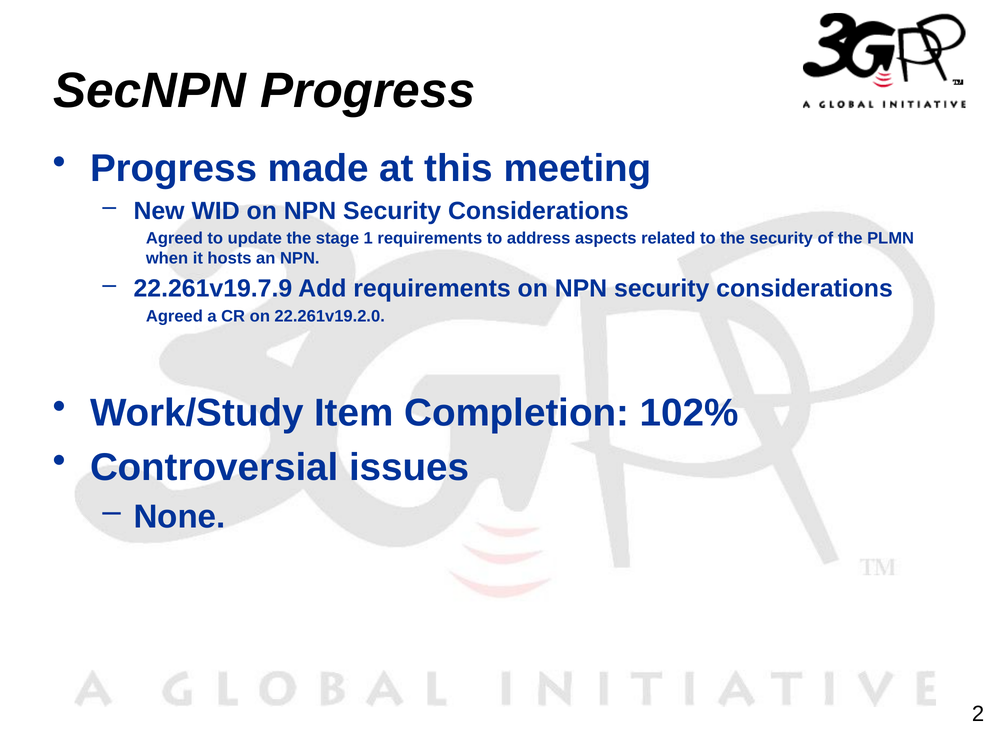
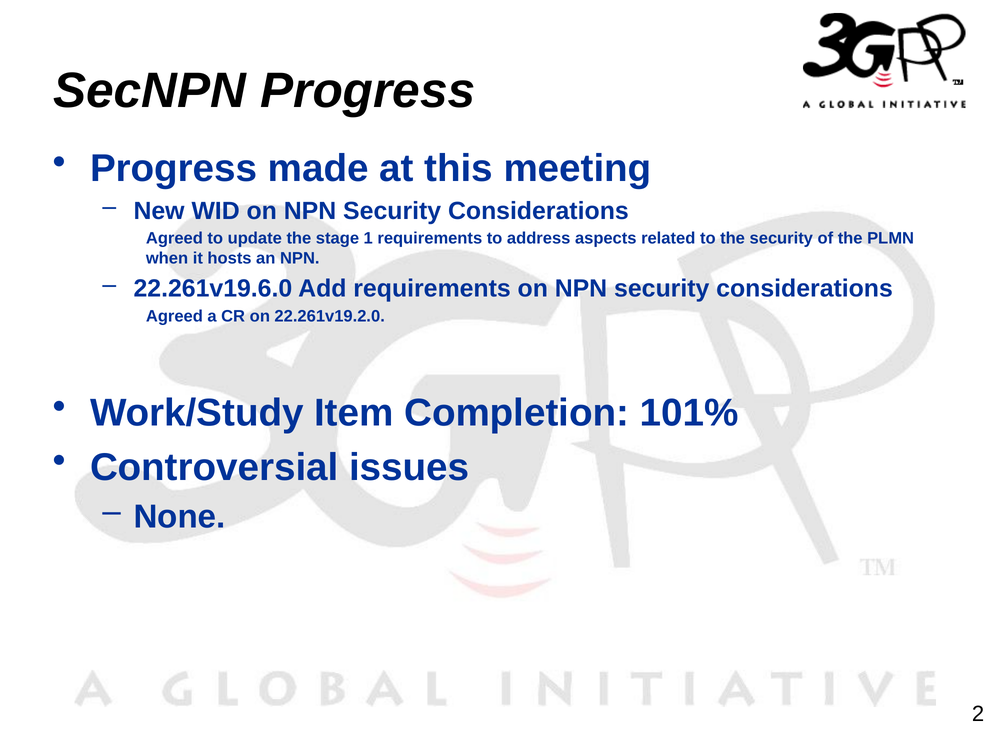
22.261v19.7.9: 22.261v19.7.9 -> 22.261v19.6.0
102%: 102% -> 101%
